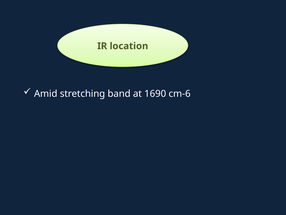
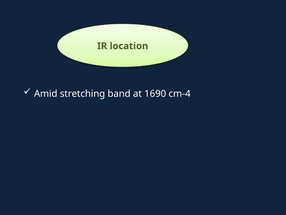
cm-6: cm-6 -> cm-4
